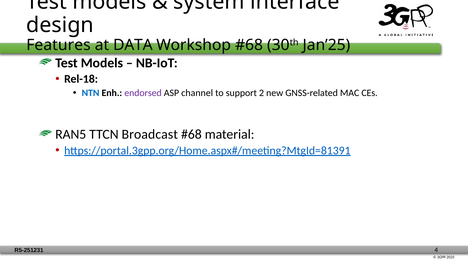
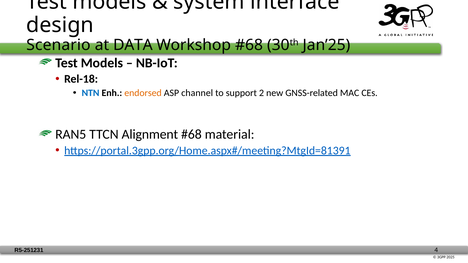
Features: Features -> Scenario
endorsed colour: purple -> orange
Broadcast: Broadcast -> Alignment
